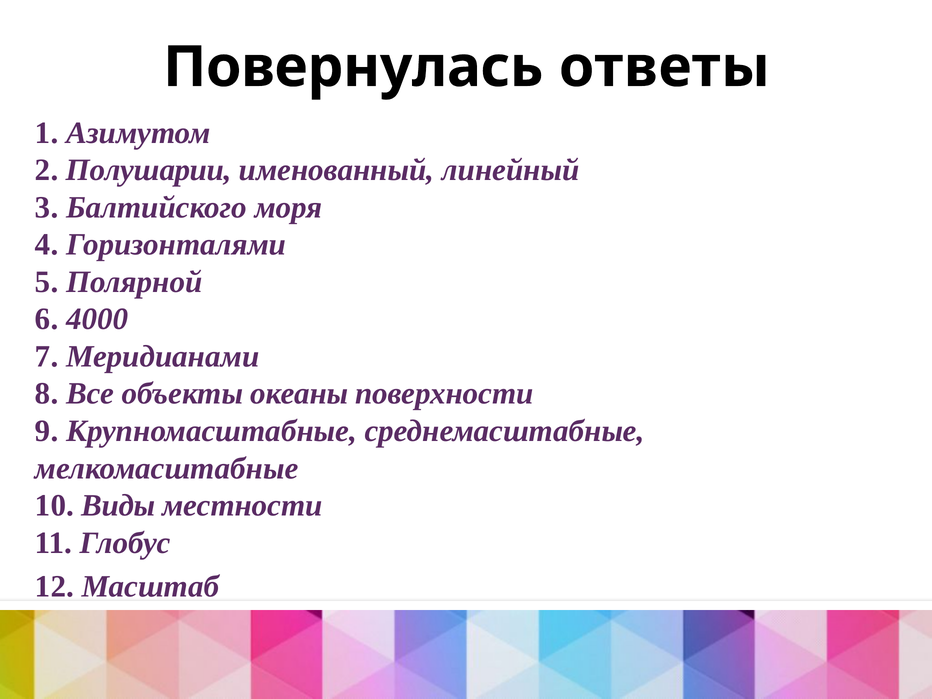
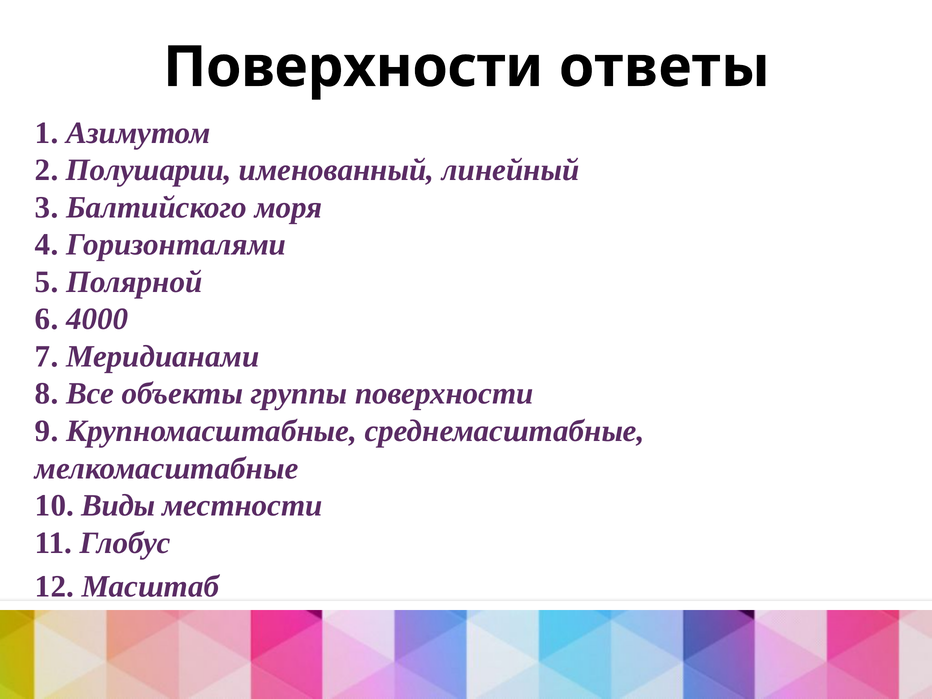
Повернулась at (353, 67): Повернулась -> Поверхности
океаны: океаны -> группы
